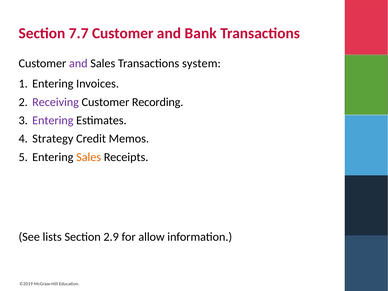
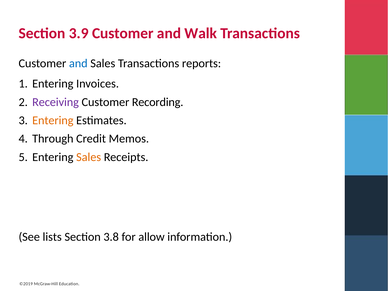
7.7: 7.7 -> 3.9
Bank: Bank -> Walk
and at (78, 63) colour: purple -> blue
system: system -> reports
Entering at (53, 120) colour: purple -> orange
Strategy: Strategy -> Through
2.9: 2.9 -> 3.8
